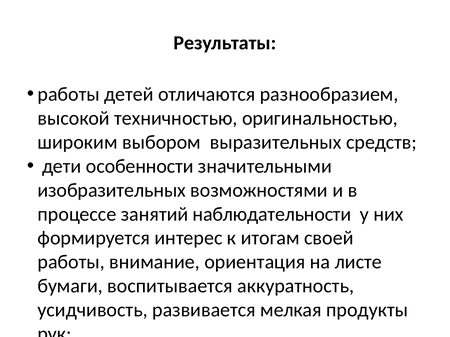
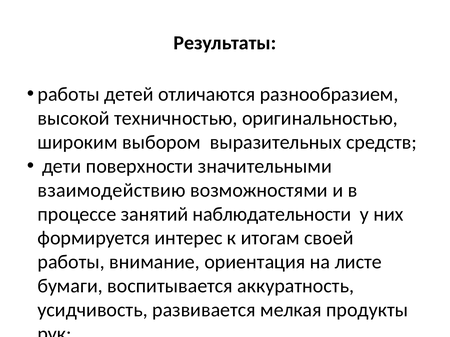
особенности: особенности -> поверхности
изобразительных at (112, 190): изобразительных -> взаимодействию
